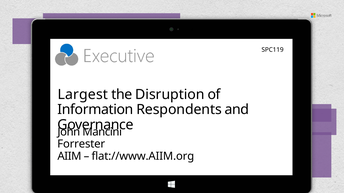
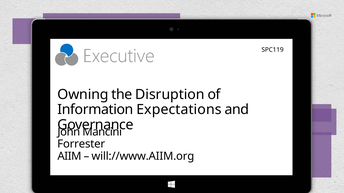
Largest: Largest -> Owning
Respondents: Respondents -> Expectations
flat://www.AIIM.org: flat://www.AIIM.org -> will://www.AIIM.org
